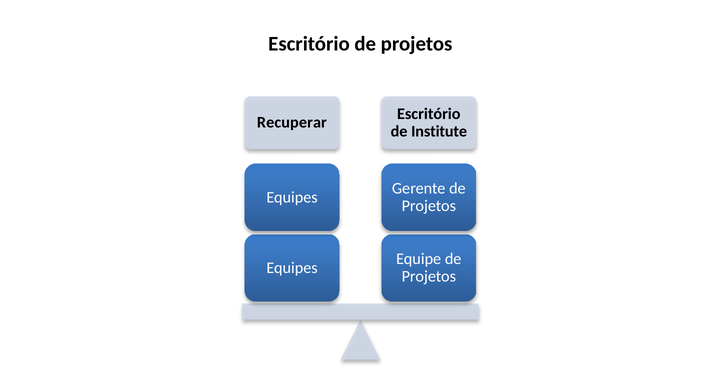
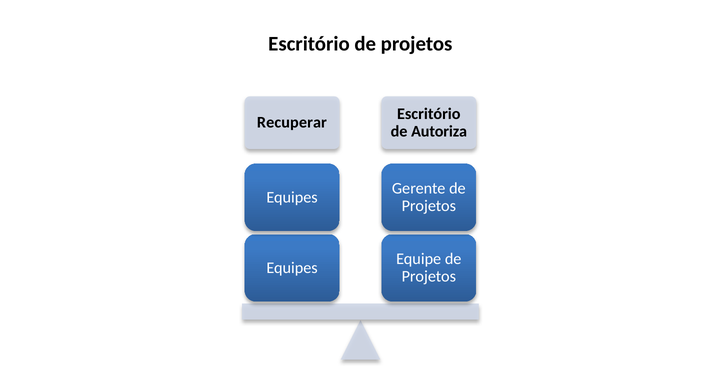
Institute: Institute -> Autoriza
